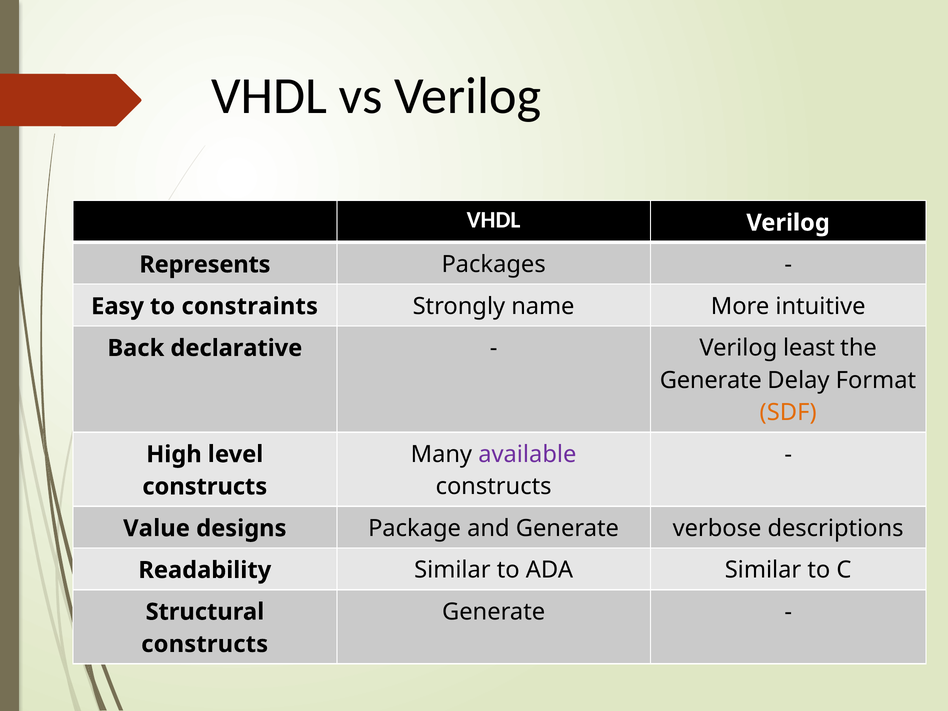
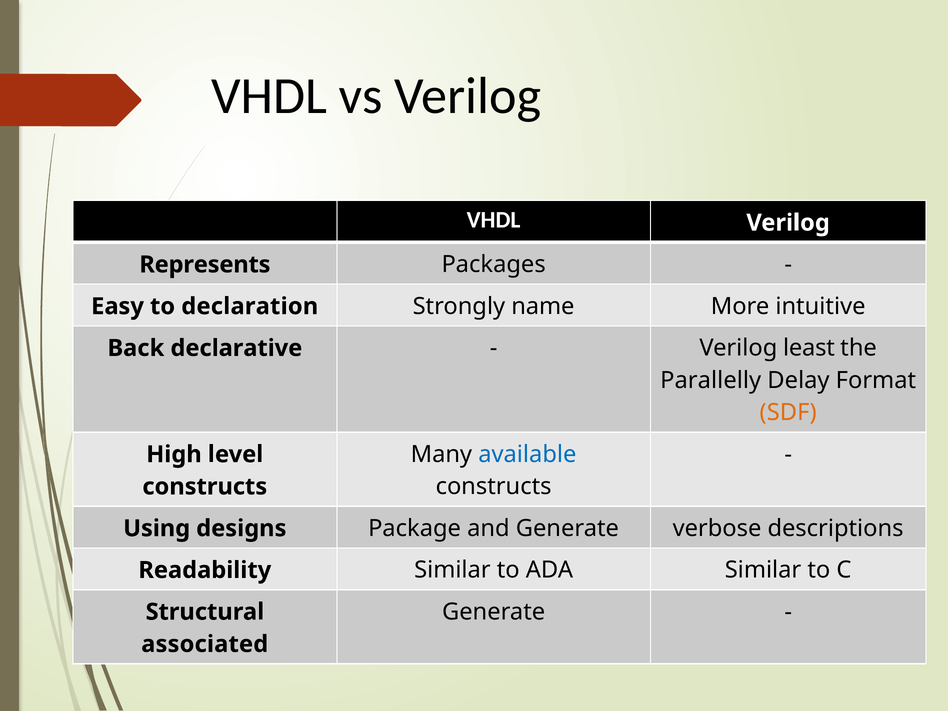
constraints: constraints -> declaration
Generate at (711, 380): Generate -> Parallelly
available colour: purple -> blue
Value: Value -> Using
constructs at (205, 644): constructs -> associated
